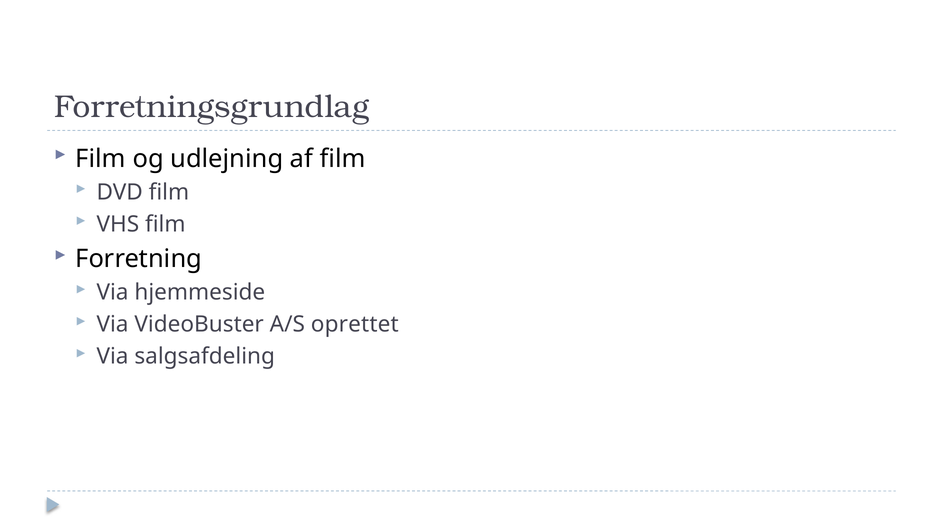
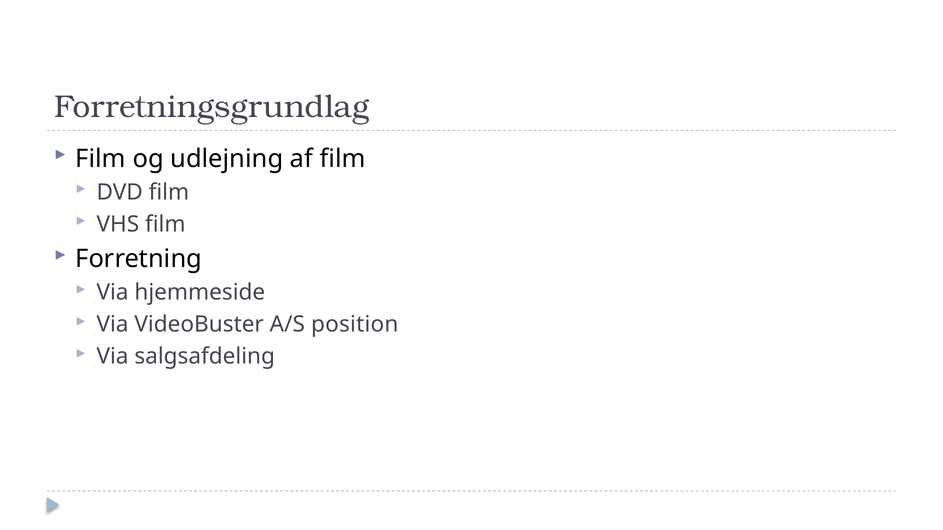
oprettet: oprettet -> position
